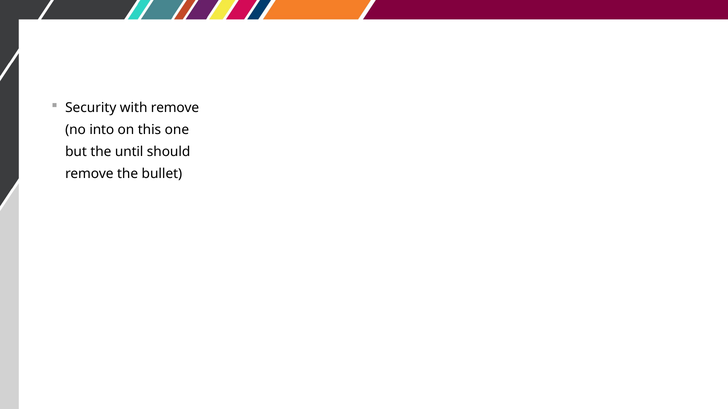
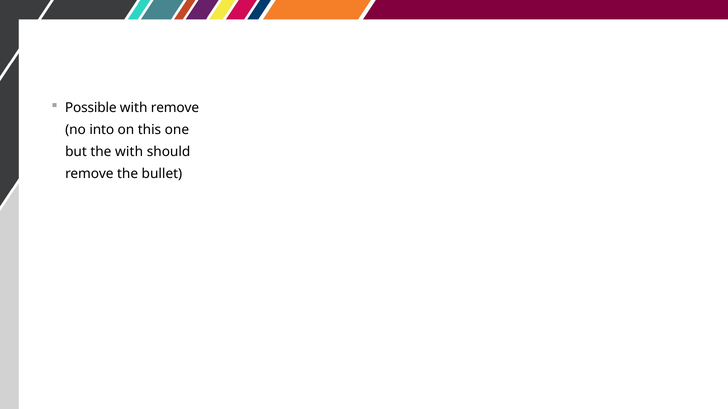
Security: Security -> Possible
the until: until -> with
